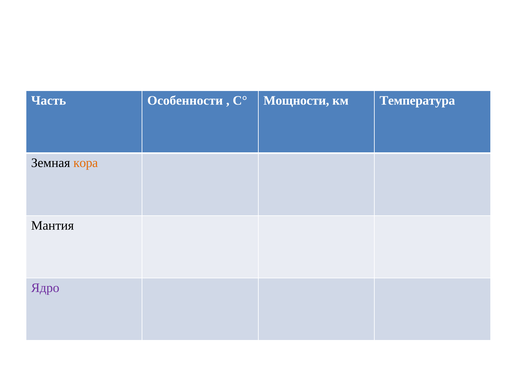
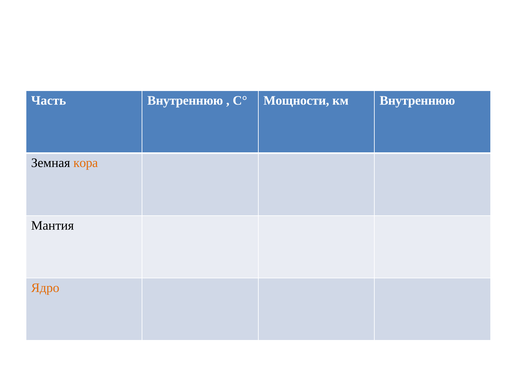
Часть Особенности: Особенности -> Внутреннюю
км Температура: Температура -> Внутреннюю
Ядро colour: purple -> orange
